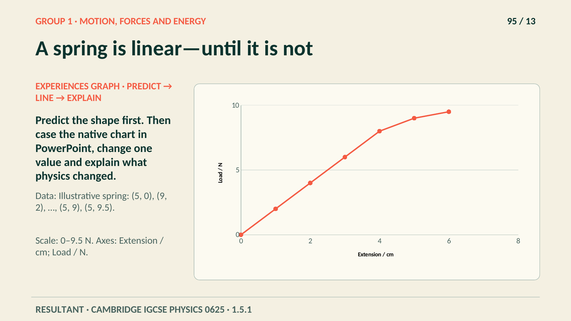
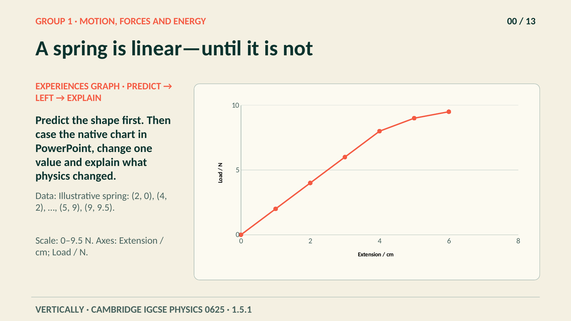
95: 95 -> 00
LINE: LINE -> LEFT
spring 5: 5 -> 2
0 9: 9 -> 4
9 5: 5 -> 9
RESULTANT: RESULTANT -> VERTICALLY
